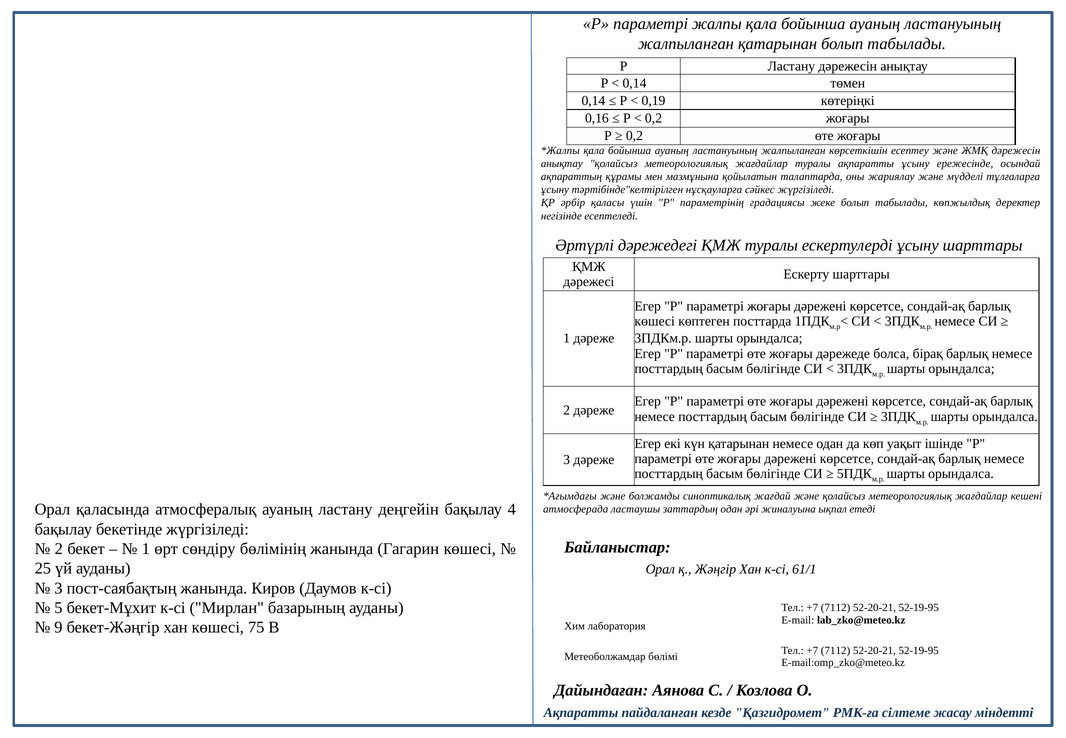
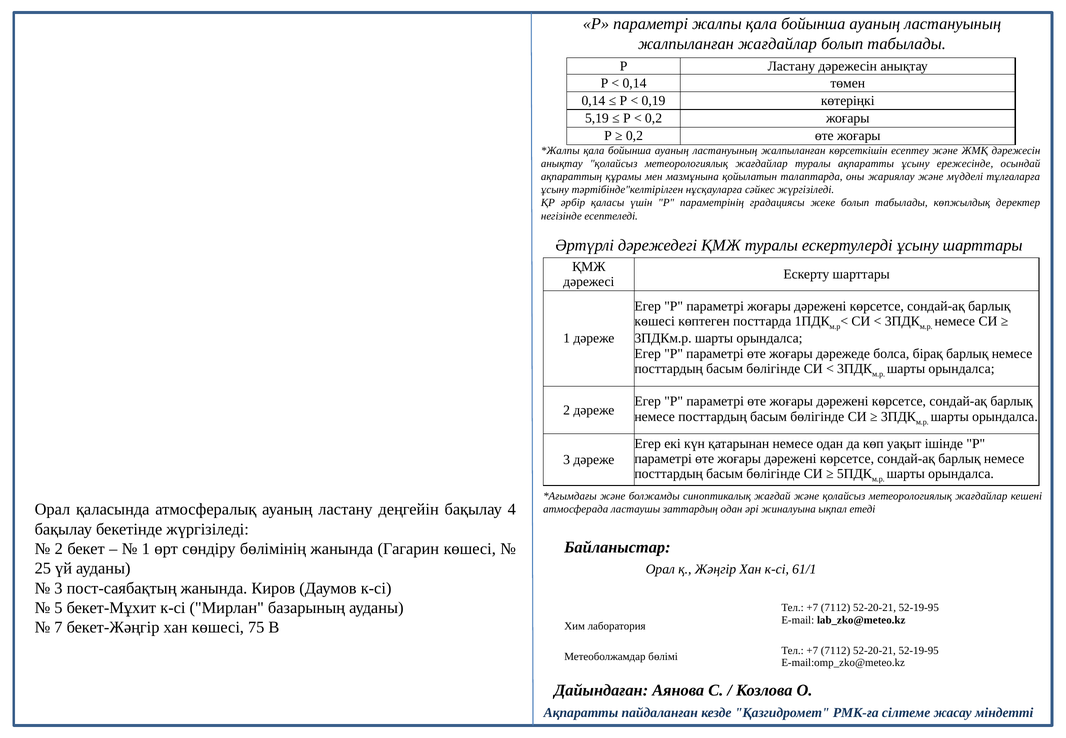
жалпыланған қатарынан: қатарынан -> жағдайлар
0,16: 0,16 -> 5,19
9: 9 -> 7
